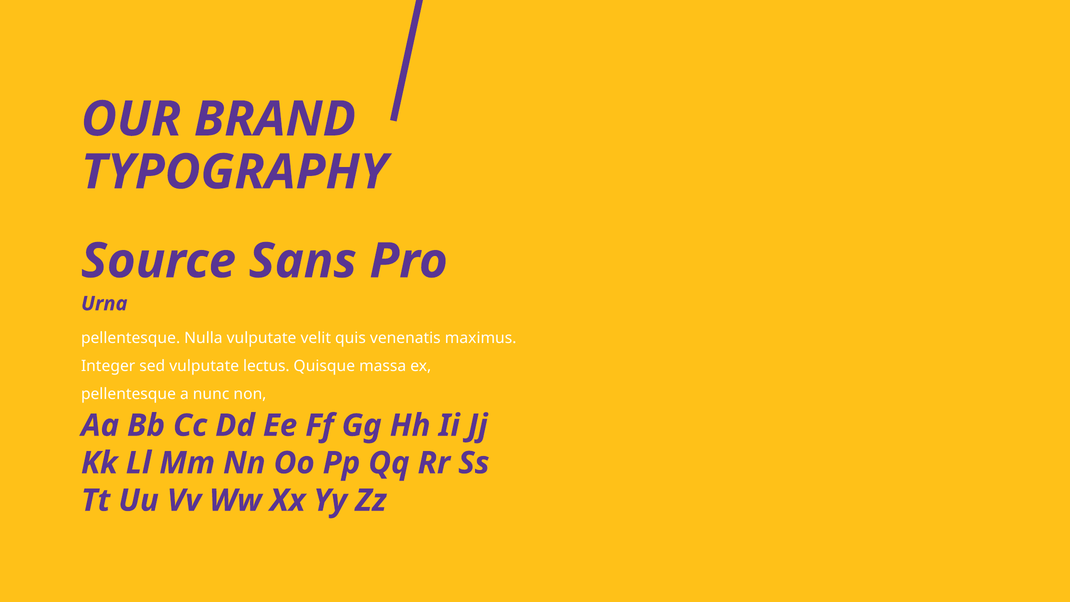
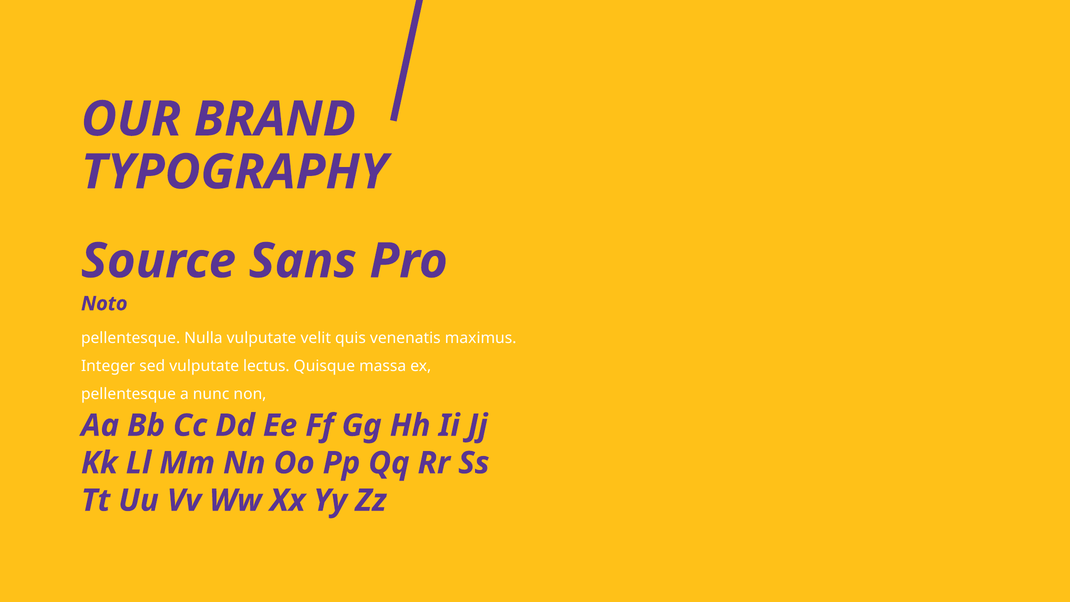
Urna: Urna -> Noto
